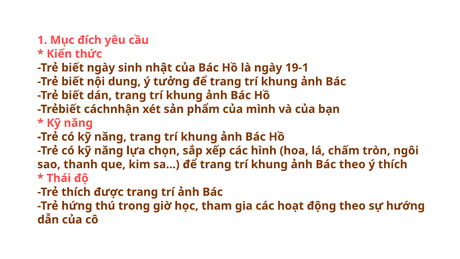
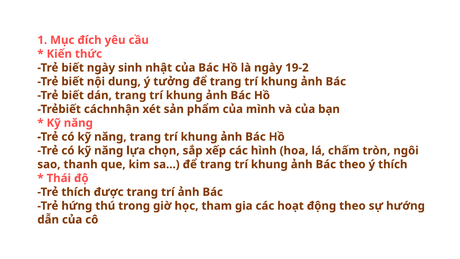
19-1: 19-1 -> 19-2
